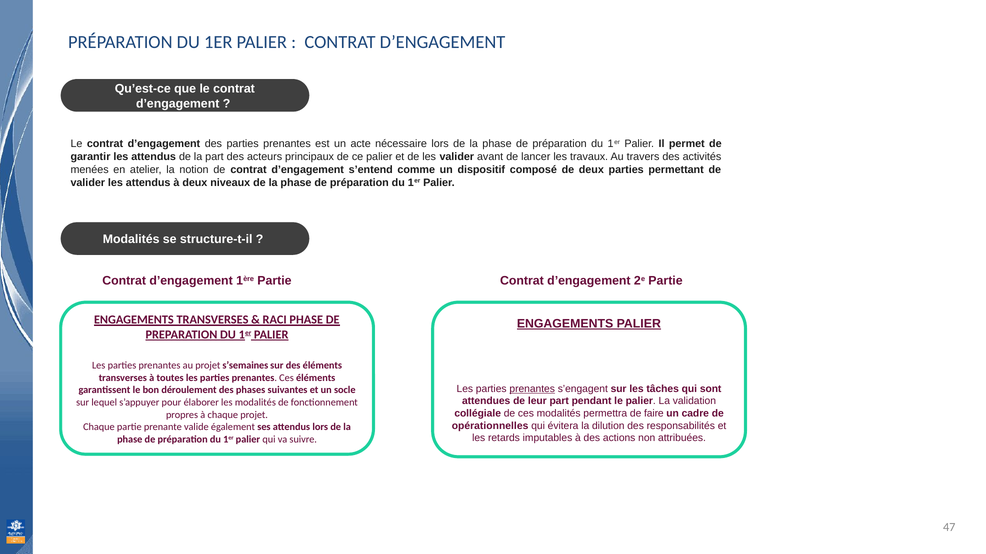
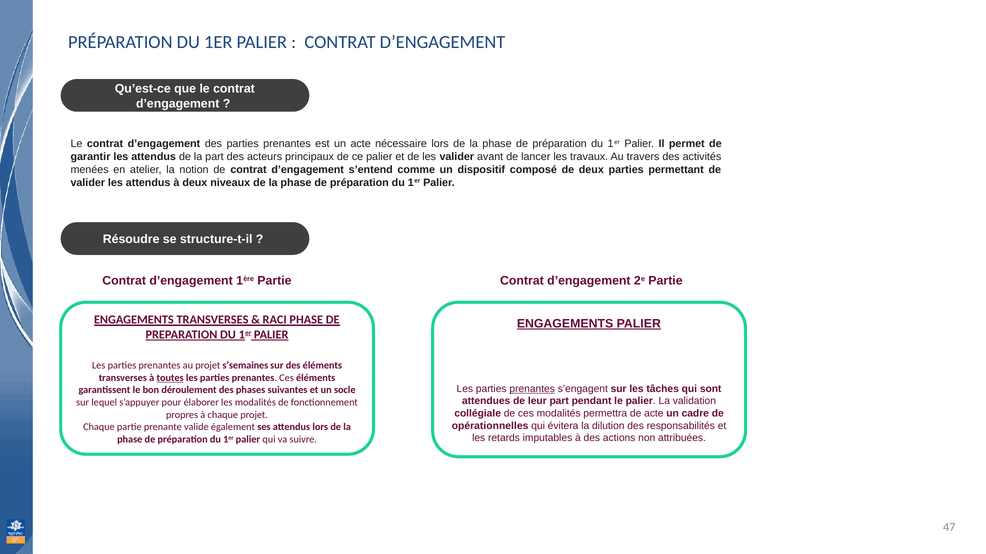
Modalités at (131, 240): Modalités -> Résoudre
toutes underline: none -> present
de faire: faire -> acte
